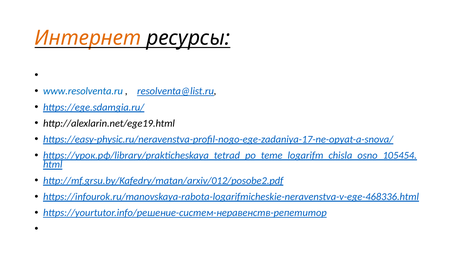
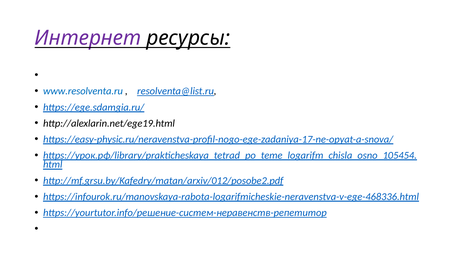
Интернет colour: orange -> purple
